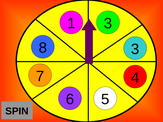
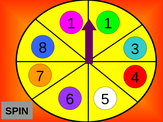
1 3: 3 -> 1
